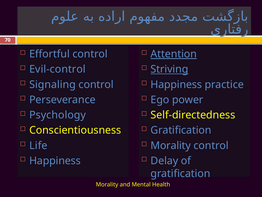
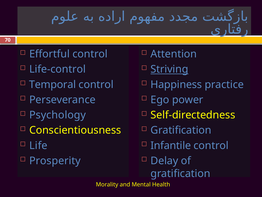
Attention underline: present -> none
Evil-control: Evil-control -> Life-control
Signaling: Signaling -> Temporal
Morality at (171, 145): Morality -> Infantile
Happiness at (55, 160): Happiness -> Prosperity
